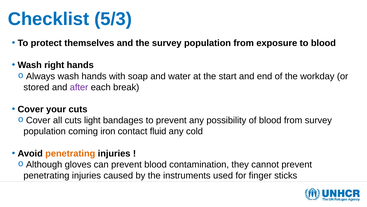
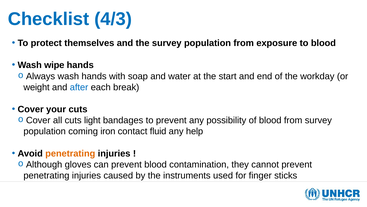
5/3: 5/3 -> 4/3
right: right -> wipe
stored: stored -> weight
after colour: purple -> blue
cold: cold -> help
